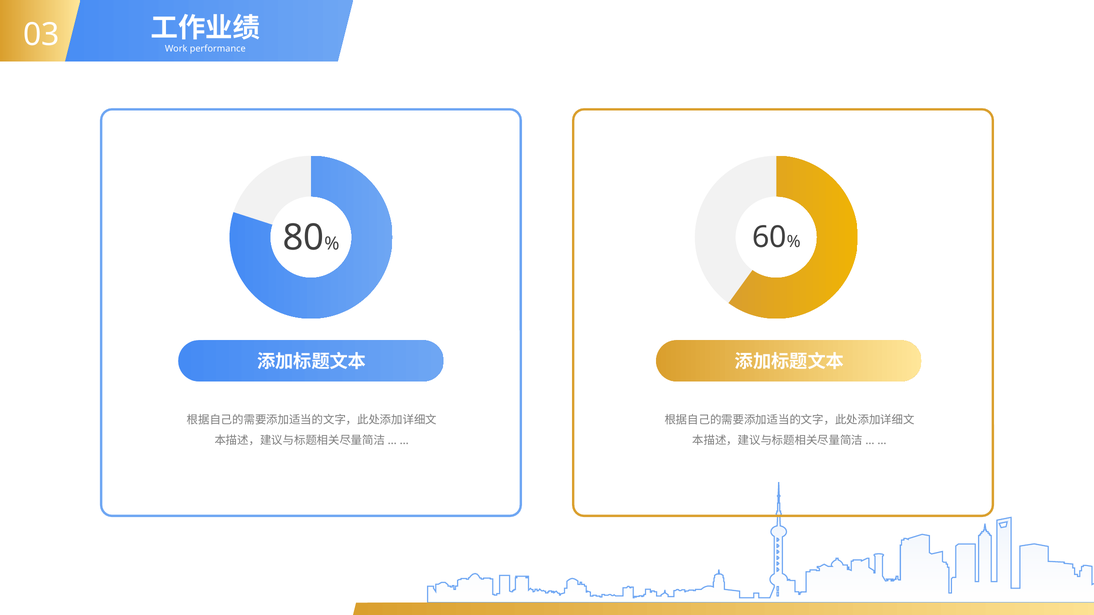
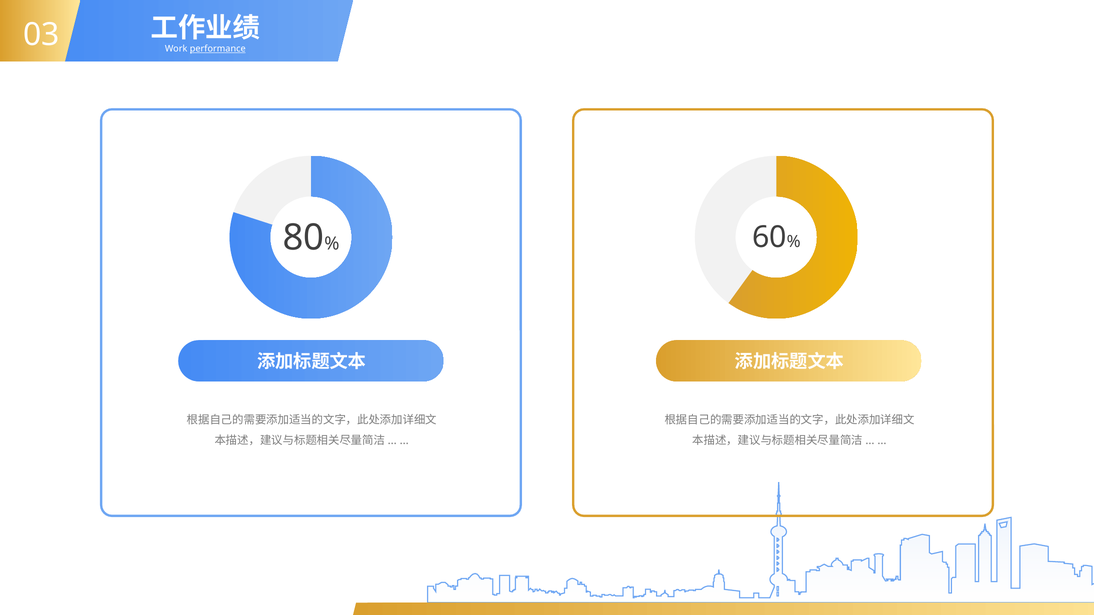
performance underline: none -> present
